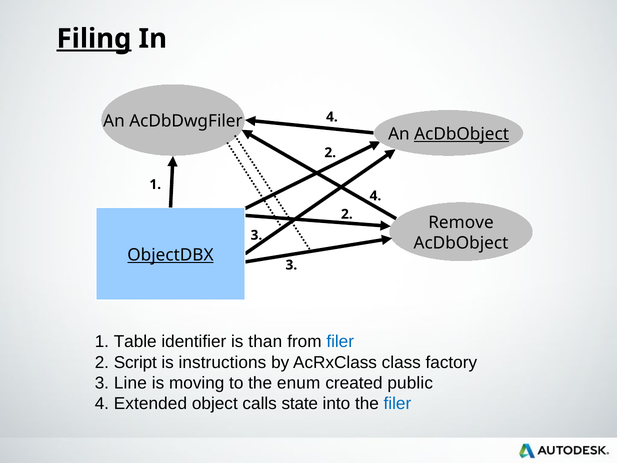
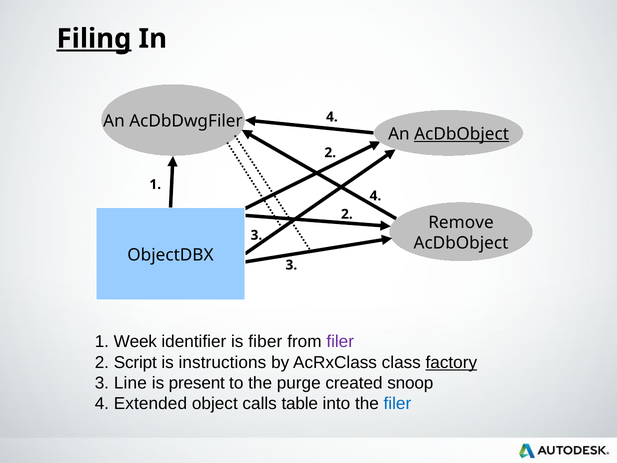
ObjectDBX underline: present -> none
Table: Table -> Week
than: than -> fiber
filer at (340, 342) colour: blue -> purple
factory underline: none -> present
moving: moving -> present
enum: enum -> purge
public: public -> snoop
state: state -> table
